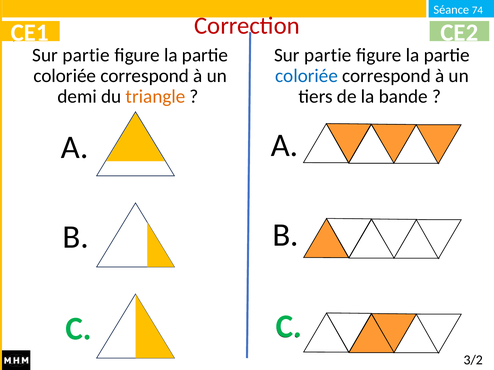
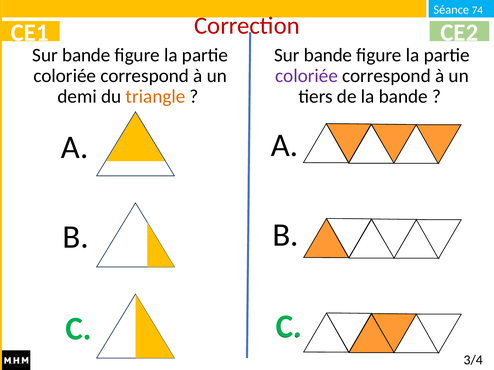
partie at (86, 55): partie -> bande
partie at (328, 55): partie -> bande
coloriée at (307, 76) colour: blue -> purple
3/2: 3/2 -> 3/4
